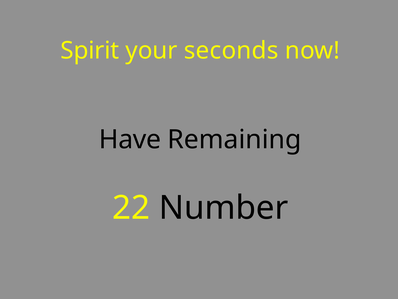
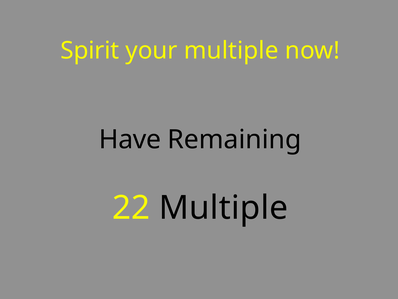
your seconds: seconds -> multiple
22 Number: Number -> Multiple
